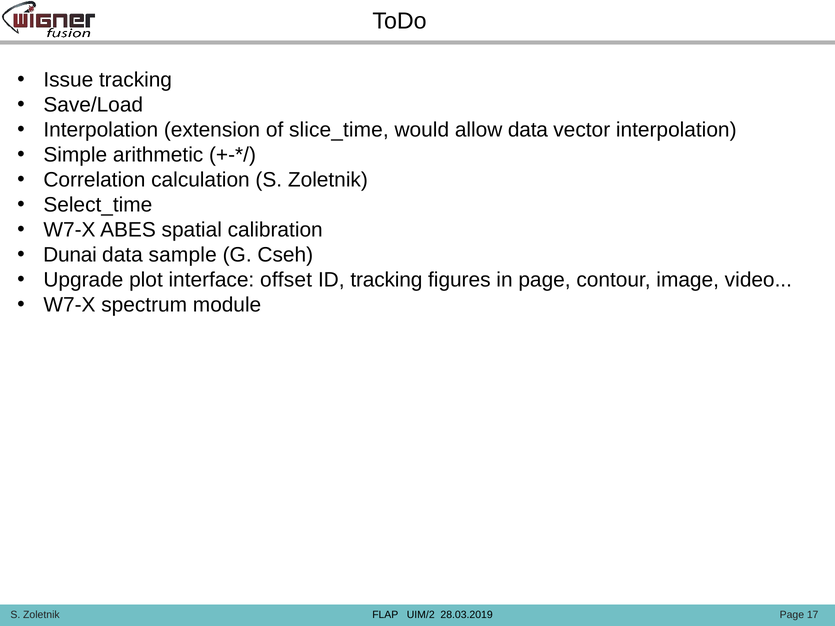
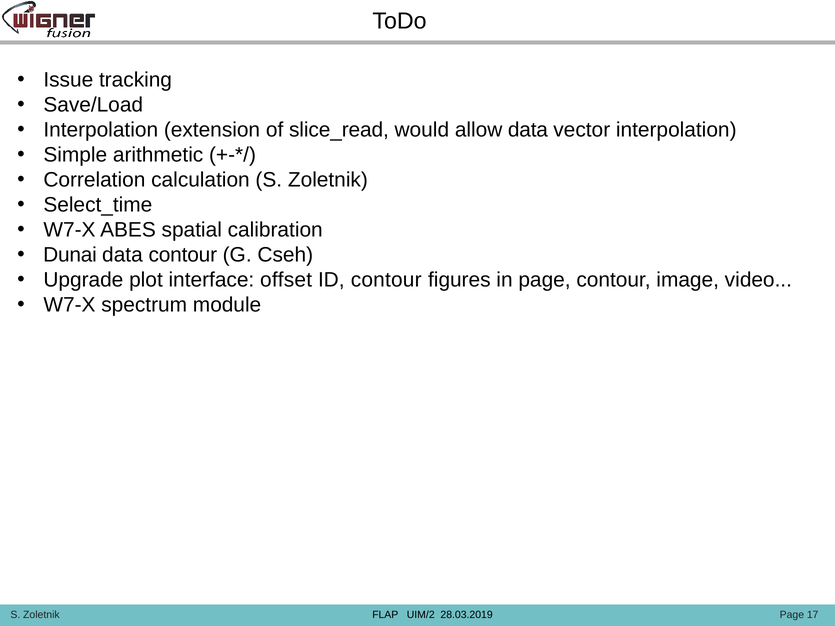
slice_time: slice_time -> slice_read
data sample: sample -> contour
ID tracking: tracking -> contour
